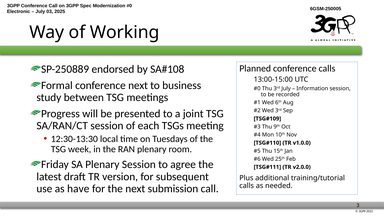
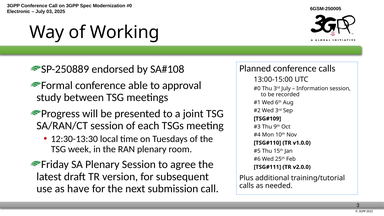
conference next: next -> able
business: business -> approval
